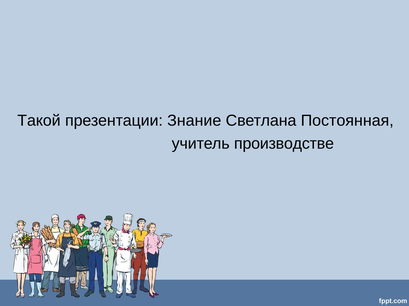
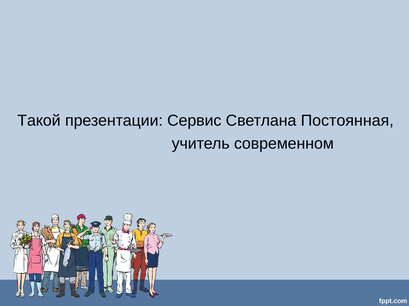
Знание: Знание -> Сервис
производстве: производстве -> современном
